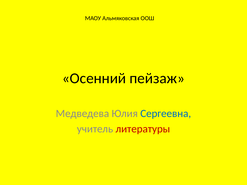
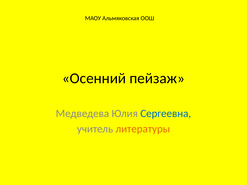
литературы colour: red -> orange
